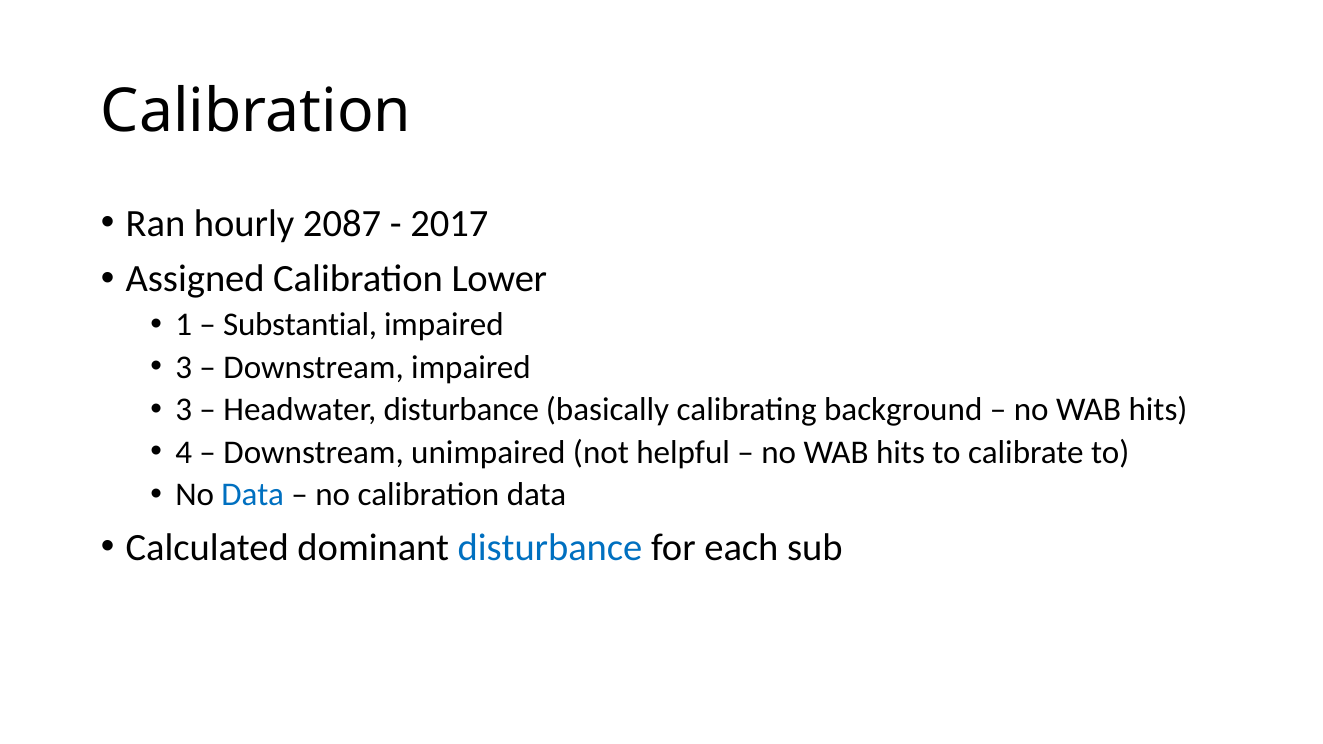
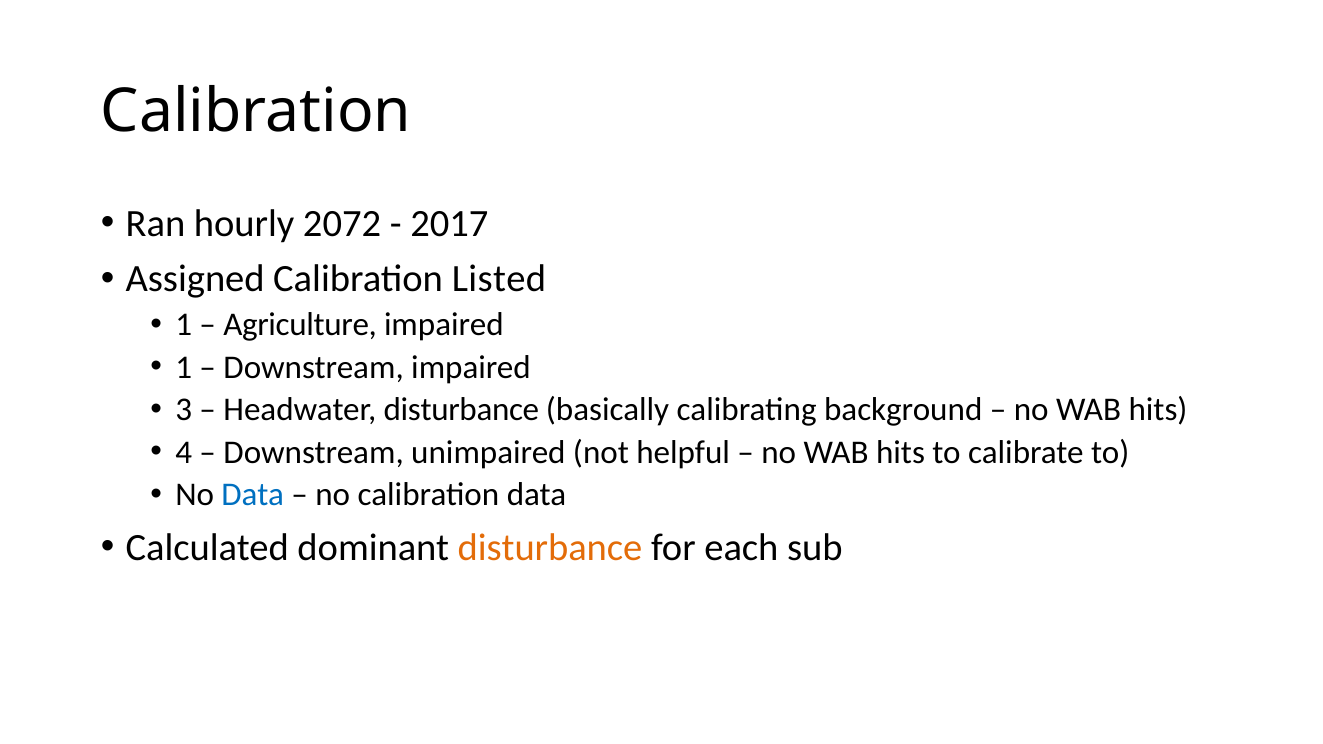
2087: 2087 -> 2072
Lower: Lower -> Listed
Substantial: Substantial -> Agriculture
3 at (184, 367): 3 -> 1
disturbance at (550, 548) colour: blue -> orange
